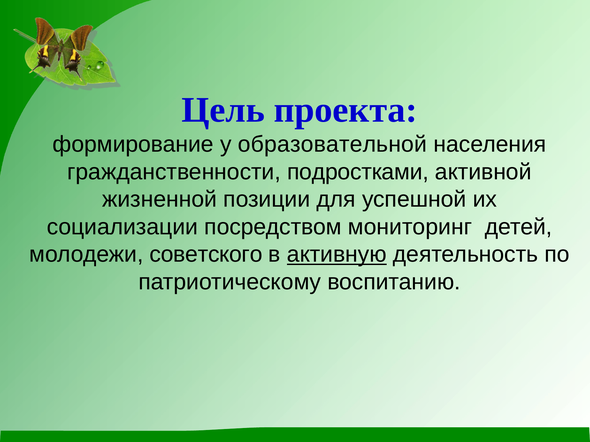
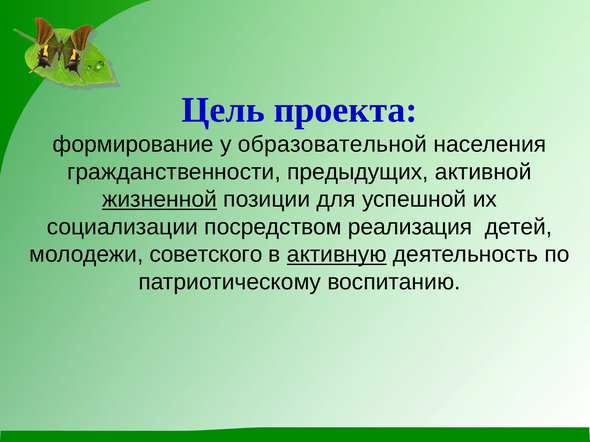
подростками: подростками -> предыдущих
жизненной underline: none -> present
мониторинг: мониторинг -> реализация
